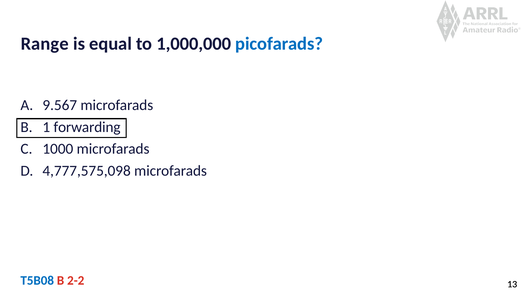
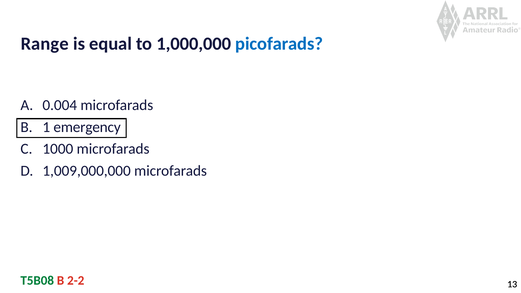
9.567: 9.567 -> 0.004
forwarding: forwarding -> emergency
4,777,575,098: 4,777,575,098 -> 1,009,000,000
T5B08 colour: blue -> green
